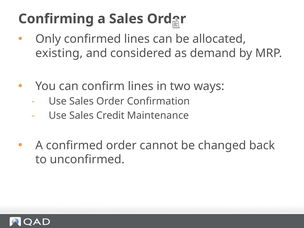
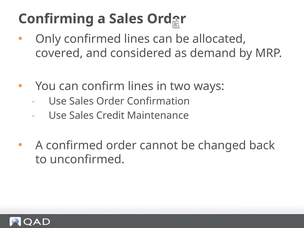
existing: existing -> covered
